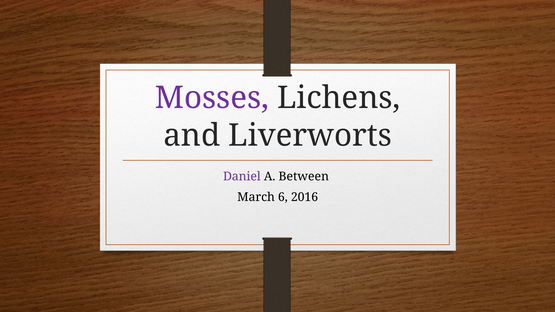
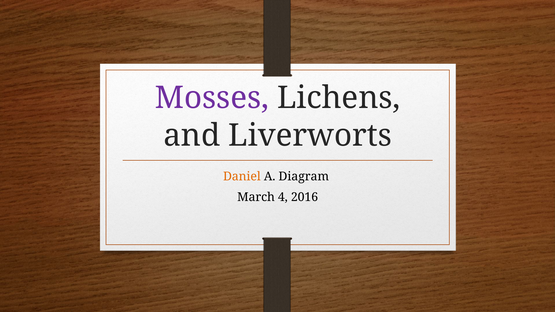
Daniel colour: purple -> orange
Between: Between -> Diagram
6: 6 -> 4
